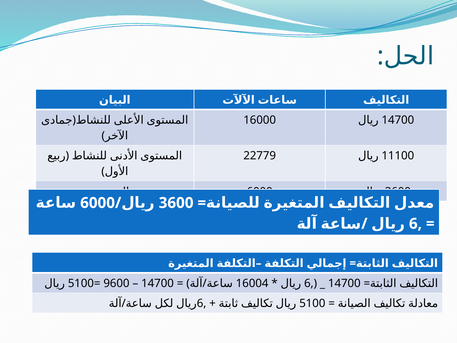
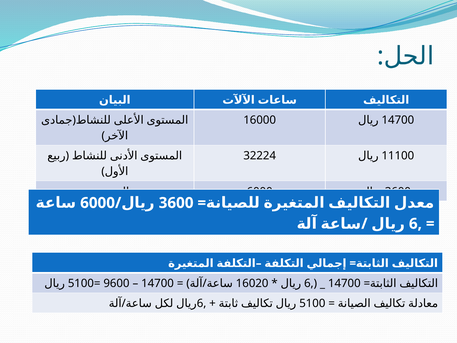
22779: 22779 -> 32224
16004: 16004 -> 16020
